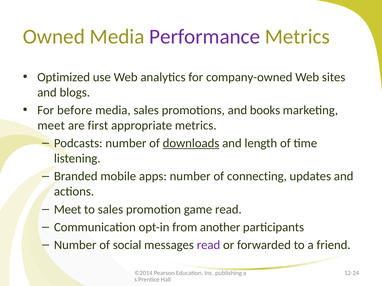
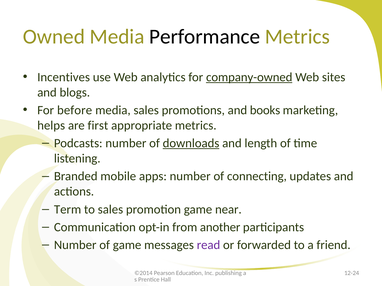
Performance colour: purple -> black
Optimized: Optimized -> Incentives
company-owned underline: none -> present
meet at (51, 126): meet -> helps
Meet at (68, 210): Meet -> Term
game read: read -> near
of social: social -> game
